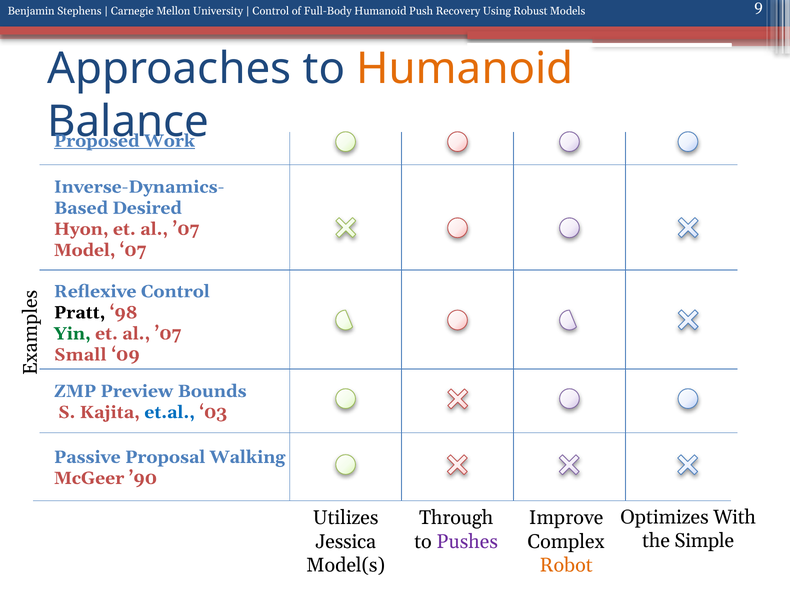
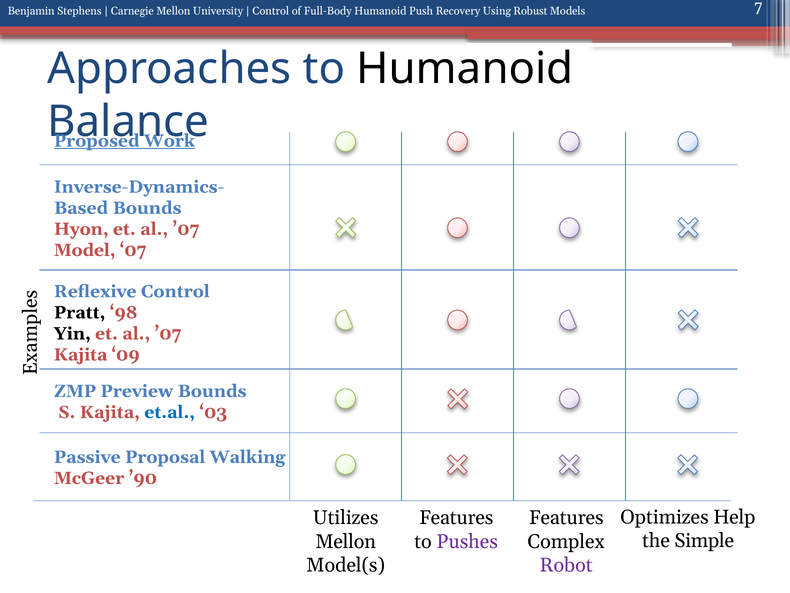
9: 9 -> 7
Humanoid at (465, 69) colour: orange -> black
Desired at (147, 208): Desired -> Bounds
Yin colour: green -> black
Small at (80, 354): Small -> Kajita
With: With -> Help
Through at (456, 517): Through -> Features
Improve at (566, 517): Improve -> Features
Jessica at (346, 541): Jessica -> Mellon
Robot colour: orange -> purple
